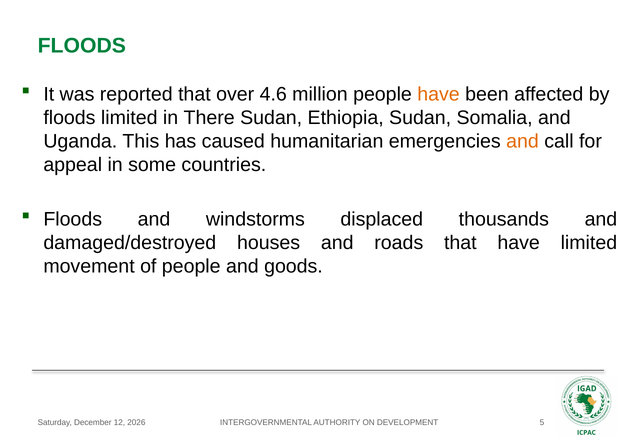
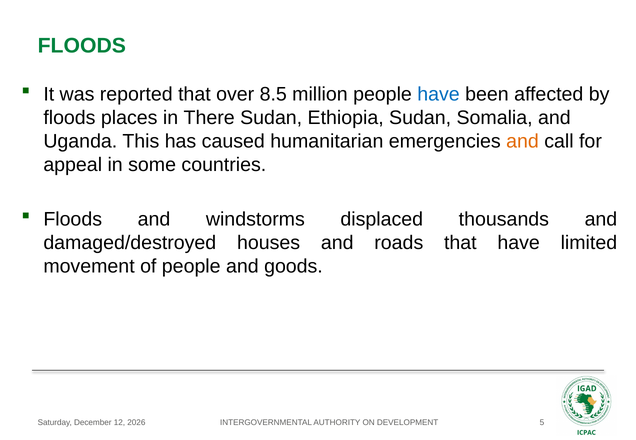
4.6: 4.6 -> 8.5
have at (439, 94) colour: orange -> blue
floods limited: limited -> places
